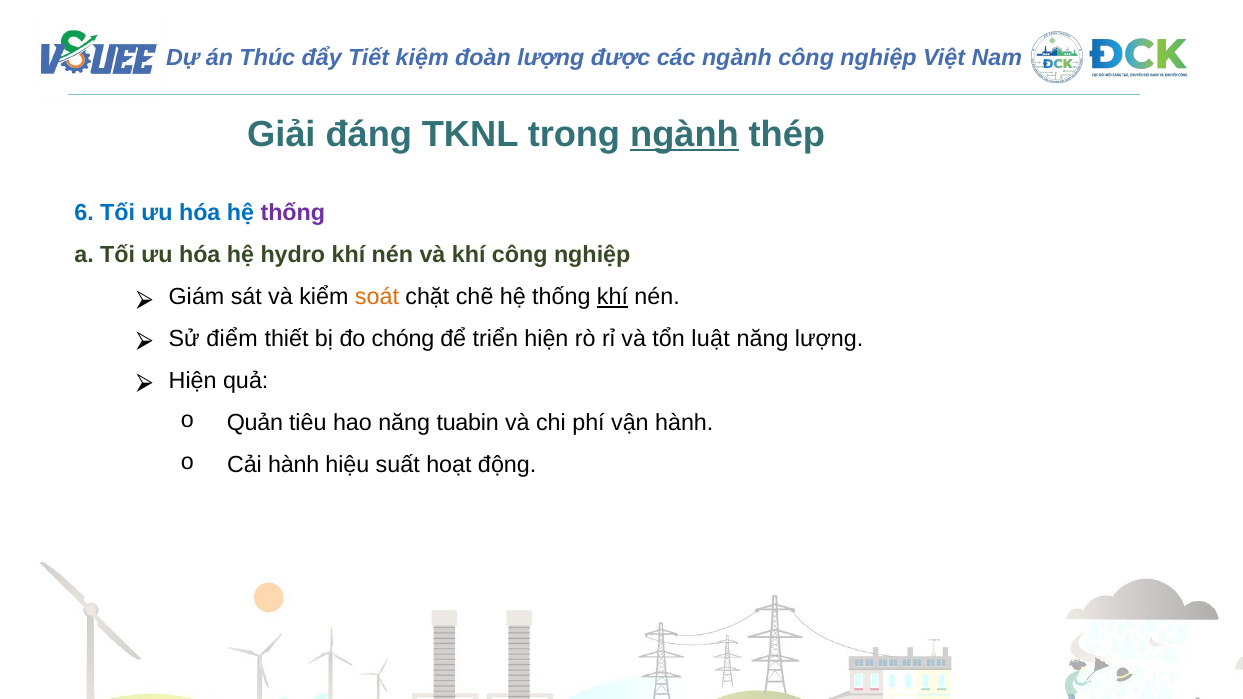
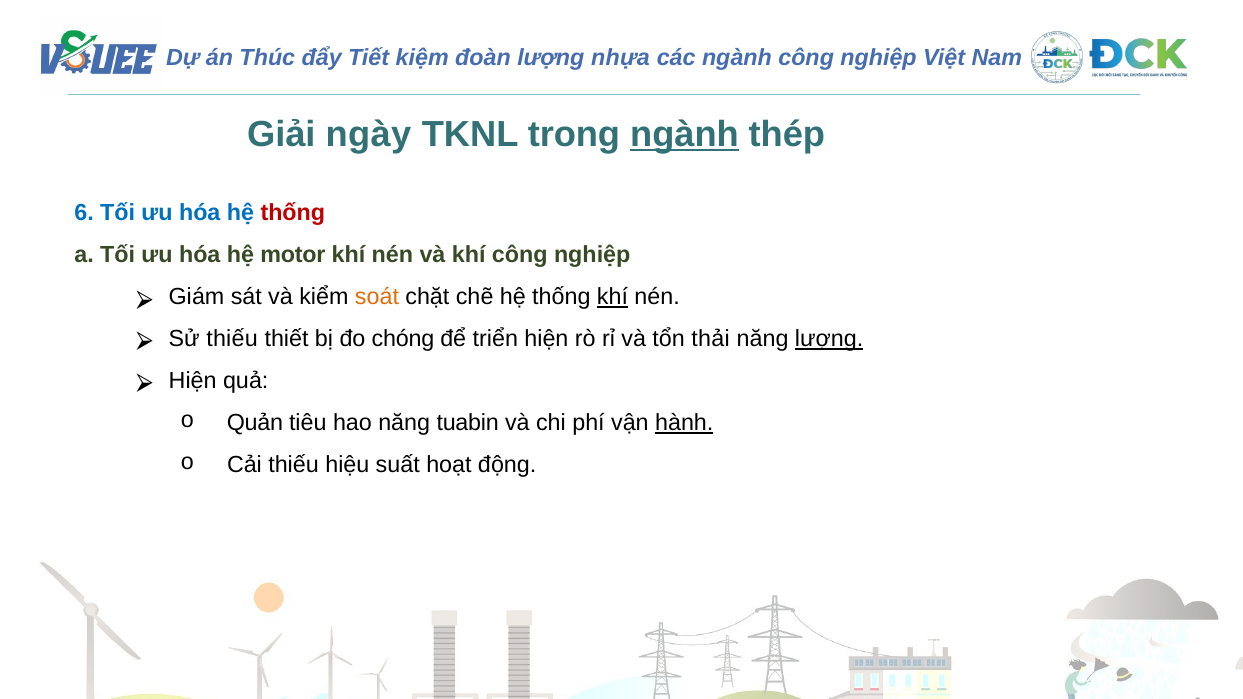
được: được -> nhựa
đáng: đáng -> ngày
thống at (293, 213) colour: purple -> red
hydro: hydro -> motor
Sử điểm: điểm -> thiếu
luật: luật -> thải
lượng at (829, 339) underline: none -> present
hành at (684, 423) underline: none -> present
Cải hành: hành -> thiếu
